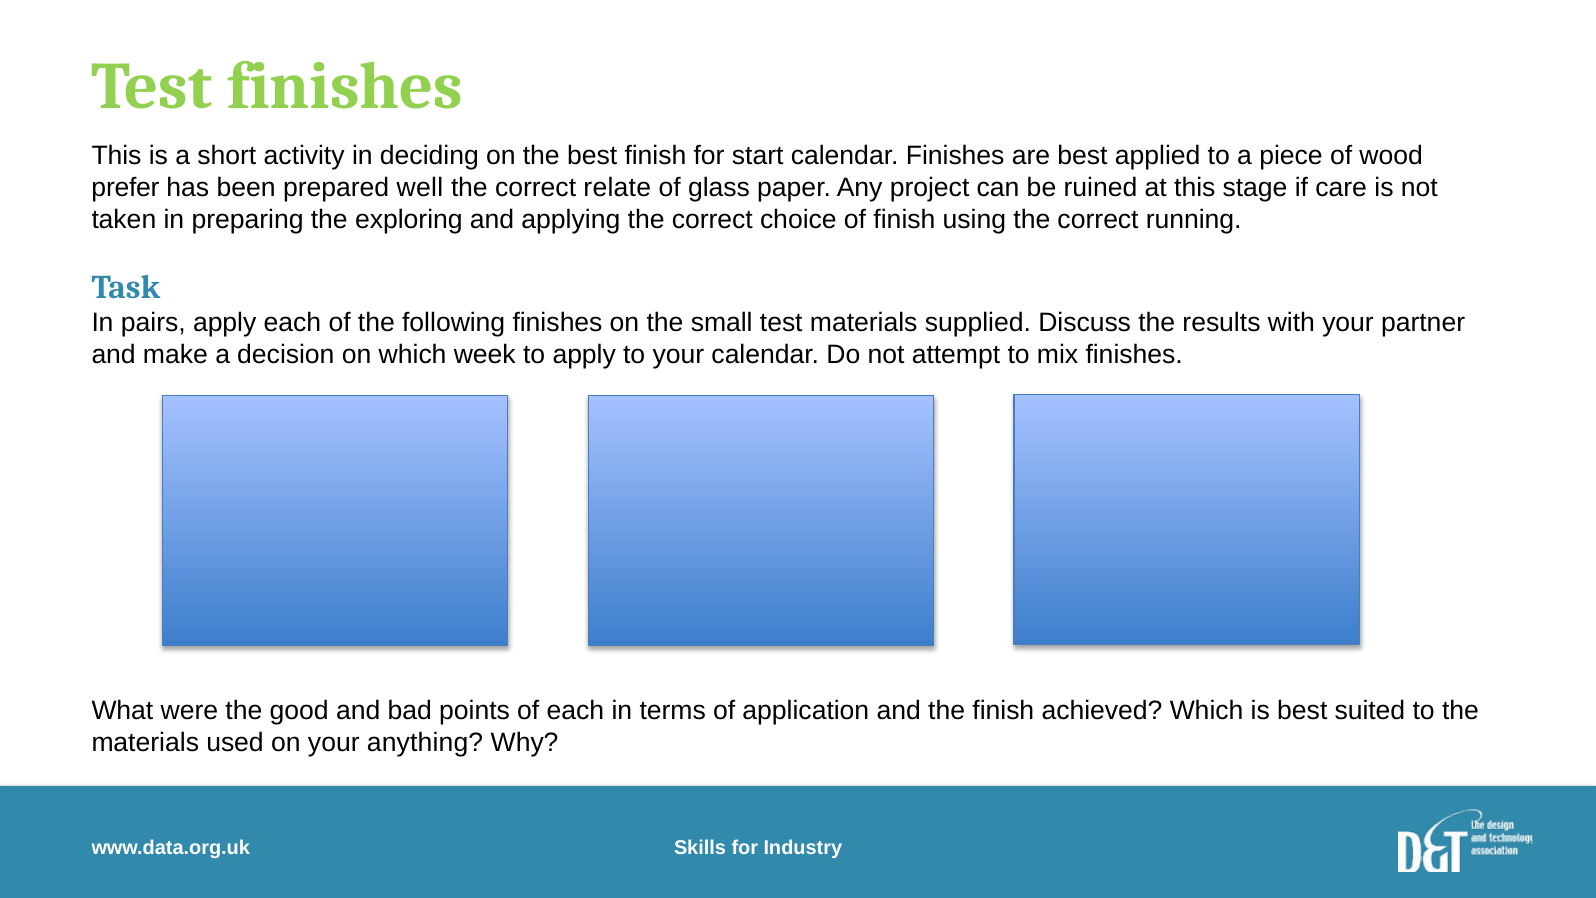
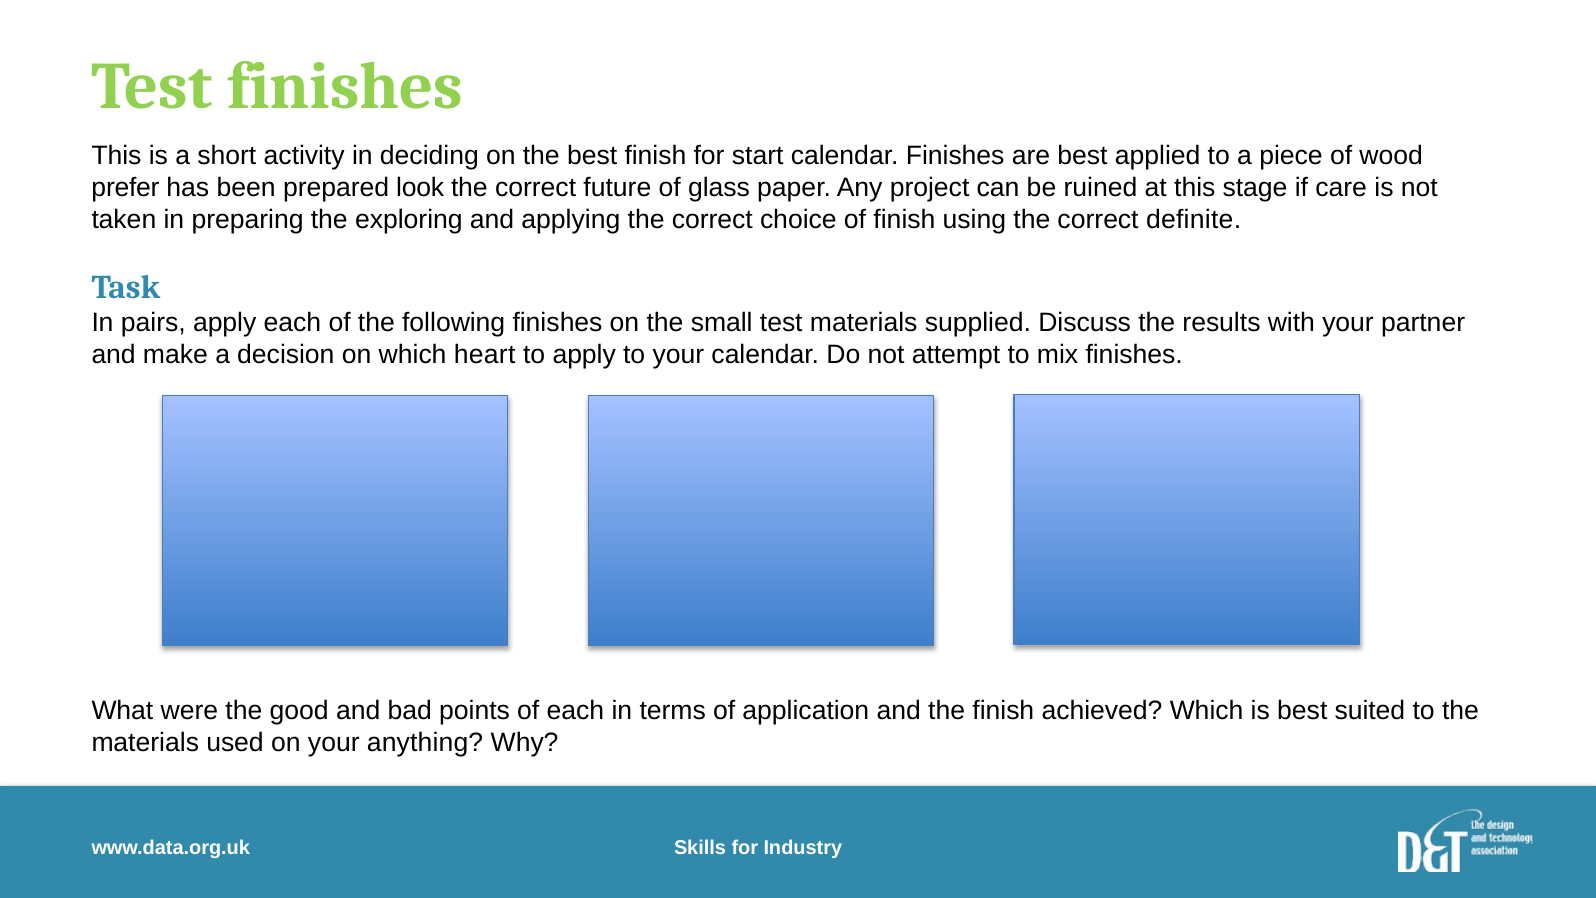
well: well -> look
relate: relate -> future
running: running -> definite
week: week -> heart
